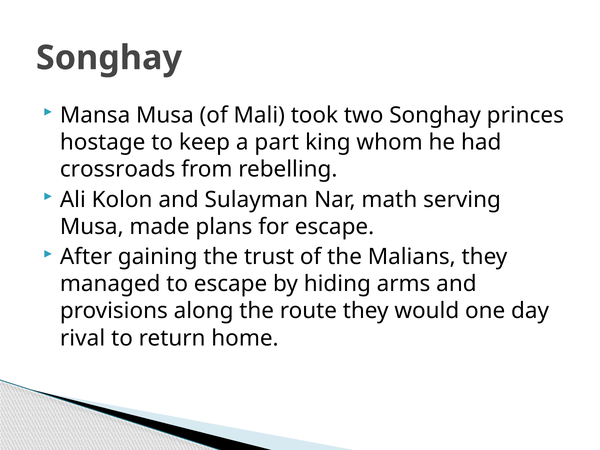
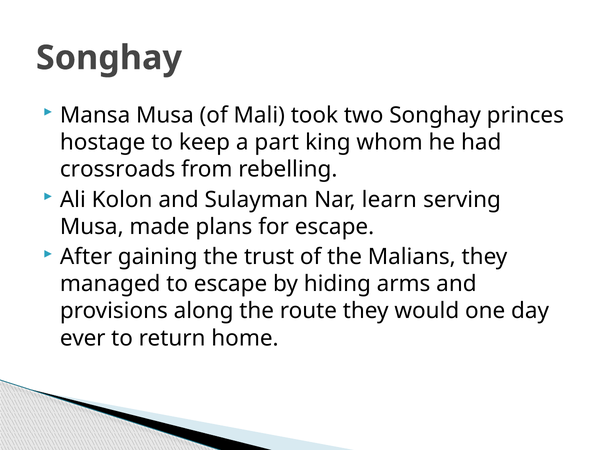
math: math -> learn
rival: rival -> ever
